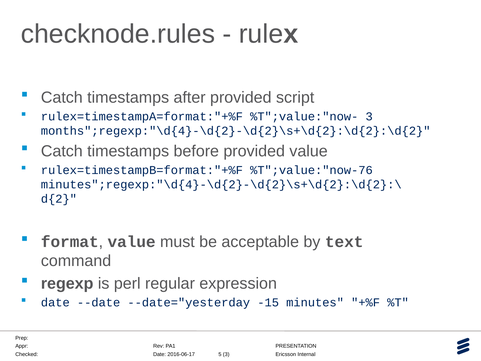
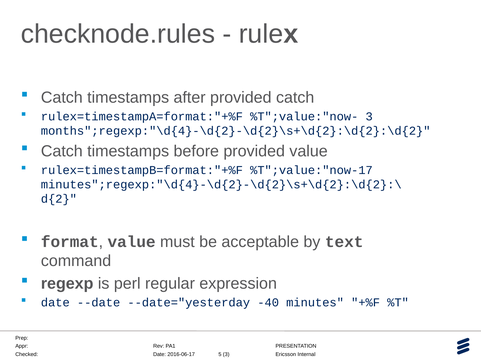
provided script: script -> catch
%T";value:"now-76: %T";value:"now-76 -> %T";value:"now-17
-15: -15 -> -40
